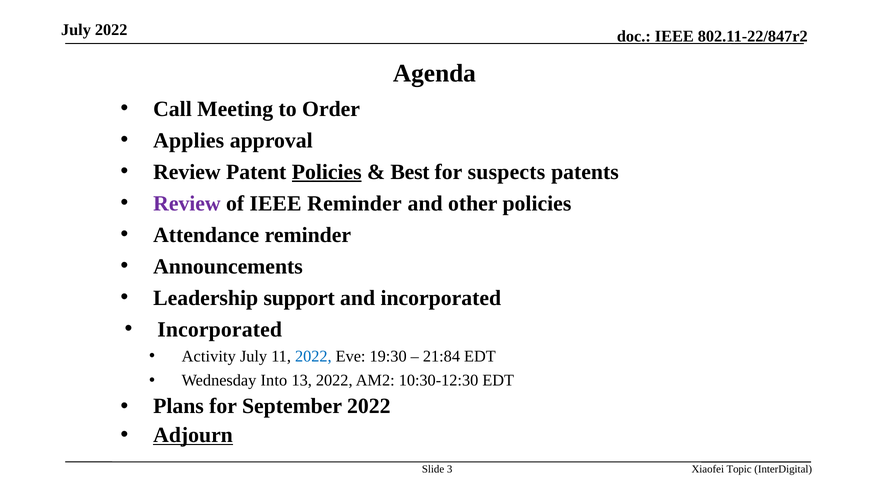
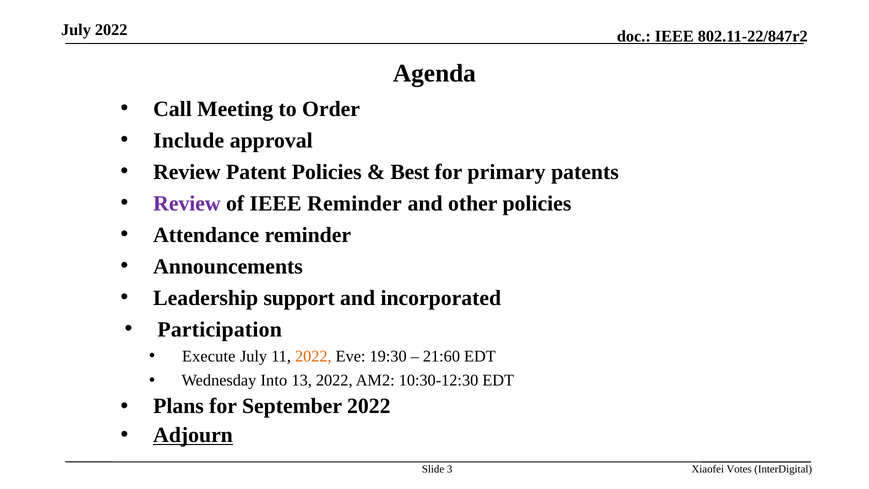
Applies: Applies -> Include
Policies at (327, 172) underline: present -> none
suspects: suspects -> primary
Incorporated at (220, 329): Incorporated -> Participation
Activity: Activity -> Execute
2022 at (313, 356) colour: blue -> orange
21:84: 21:84 -> 21:60
Topic: Topic -> Votes
